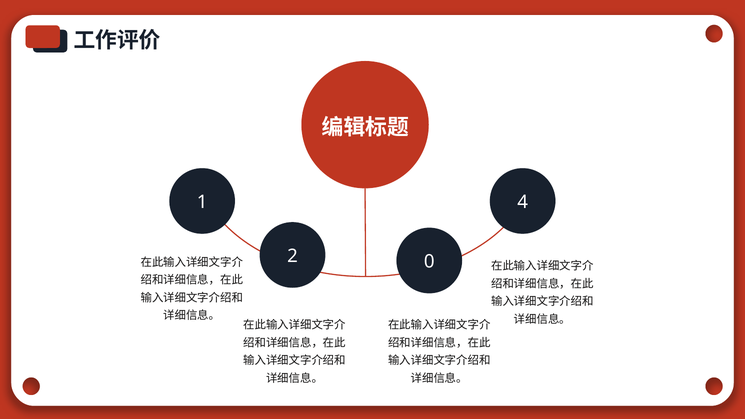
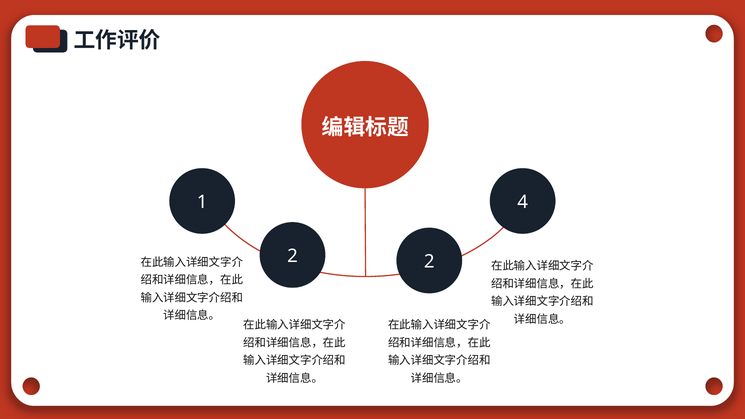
2 0: 0 -> 2
